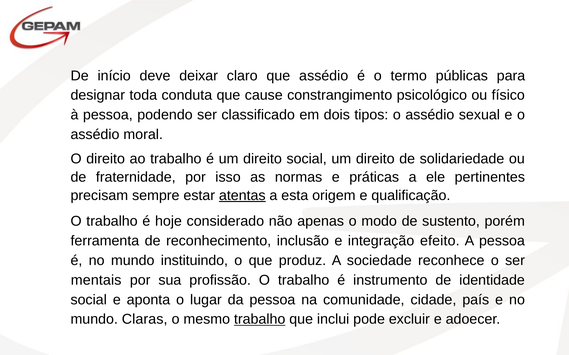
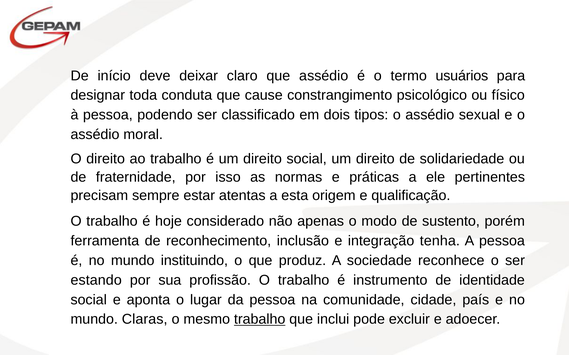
públicas: públicas -> usuários
atentas underline: present -> none
efeito: efeito -> tenha
mentais: mentais -> estando
